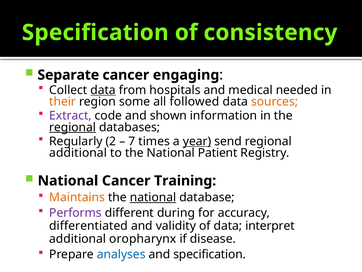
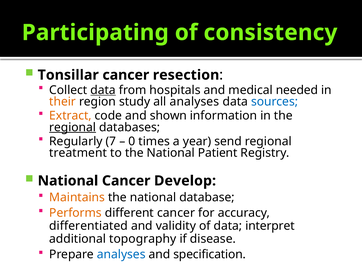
Specification at (95, 33): Specification -> Participating
Separate: Separate -> Tonsillar
engaging: engaging -> resection
some: some -> study
all followed: followed -> analyses
sources colour: orange -> blue
Extract colour: purple -> orange
2: 2 -> 7
7: 7 -> 0
year underline: present -> none
additional at (78, 153): additional -> treatment
Training: Training -> Develop
national at (153, 197) underline: present -> none
Performs colour: purple -> orange
different during: during -> cancer
oropharynx: oropharynx -> topography
